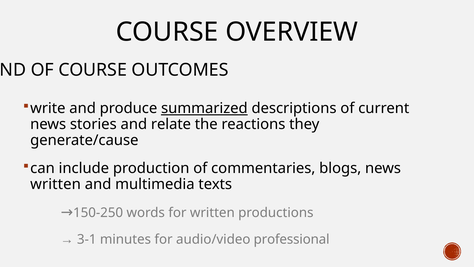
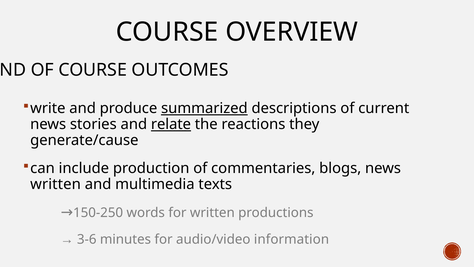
relate underline: none -> present
3-1: 3-1 -> 3-6
professional: professional -> information
